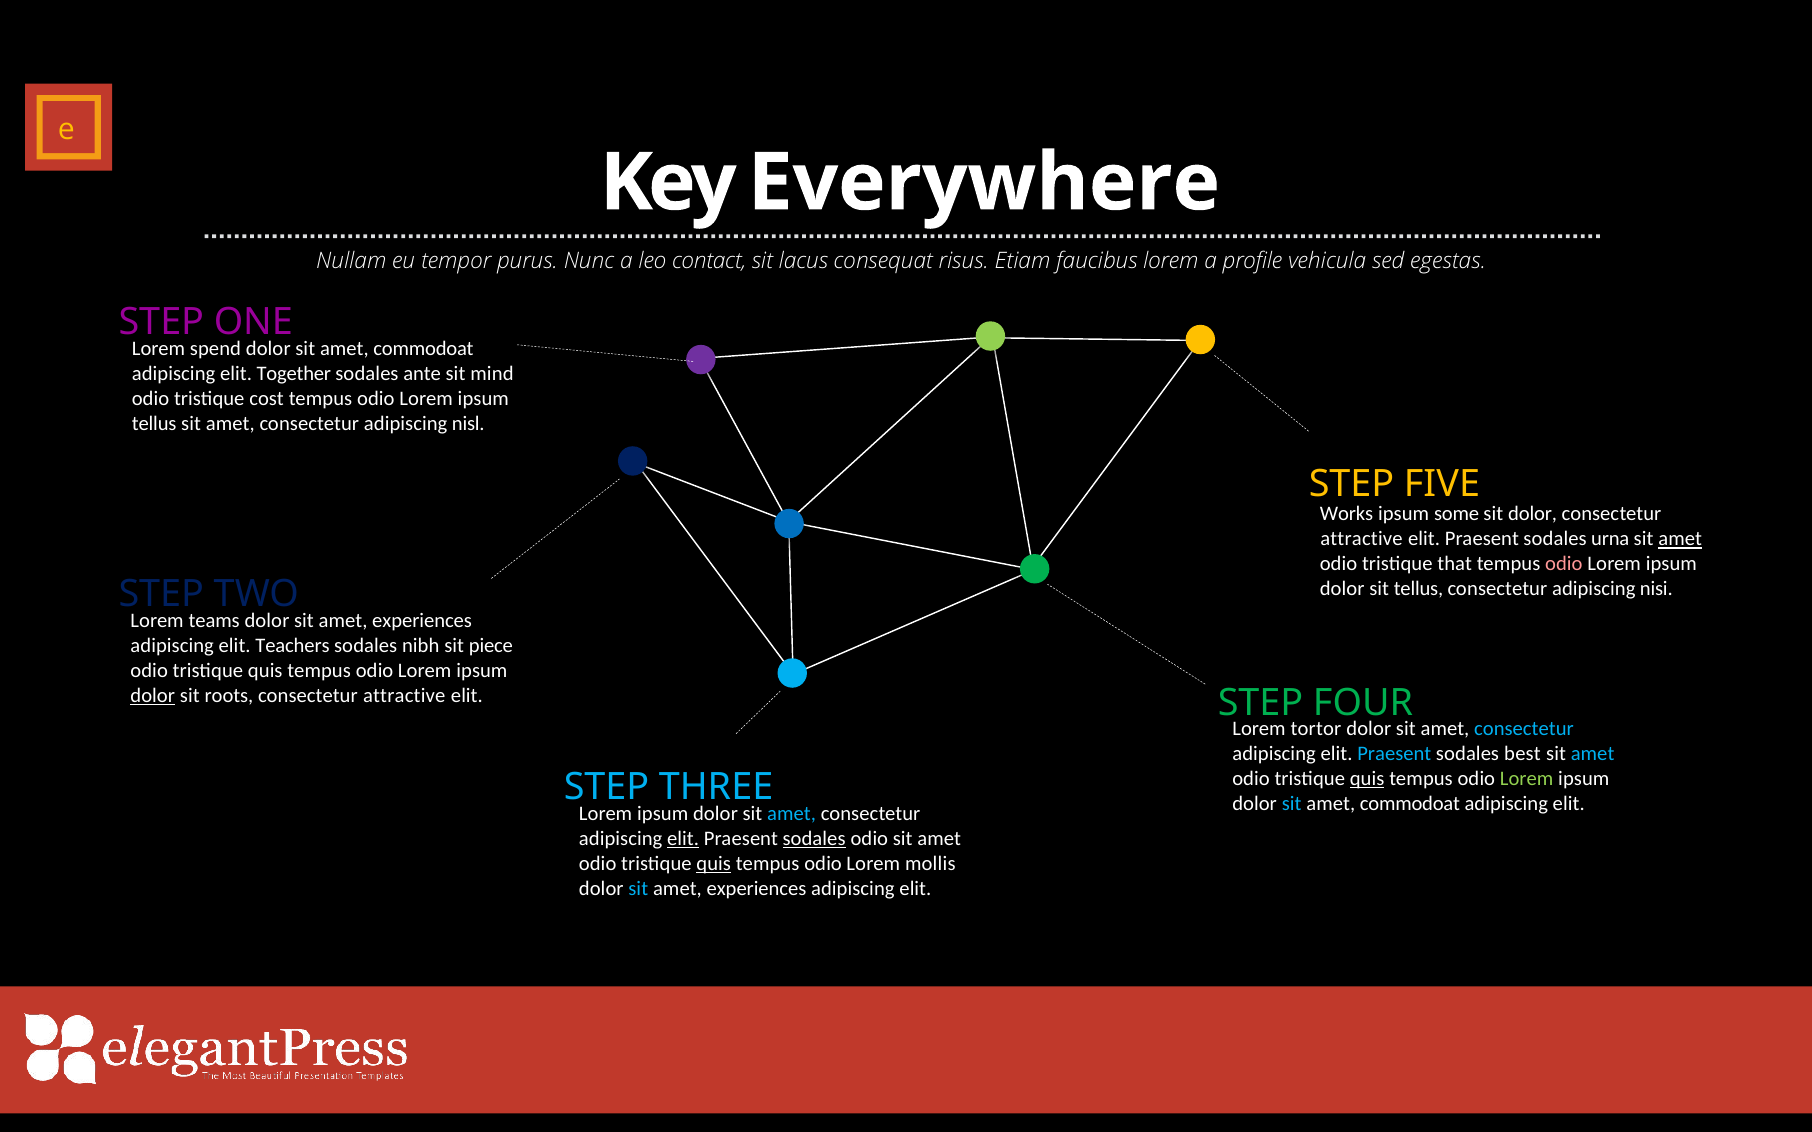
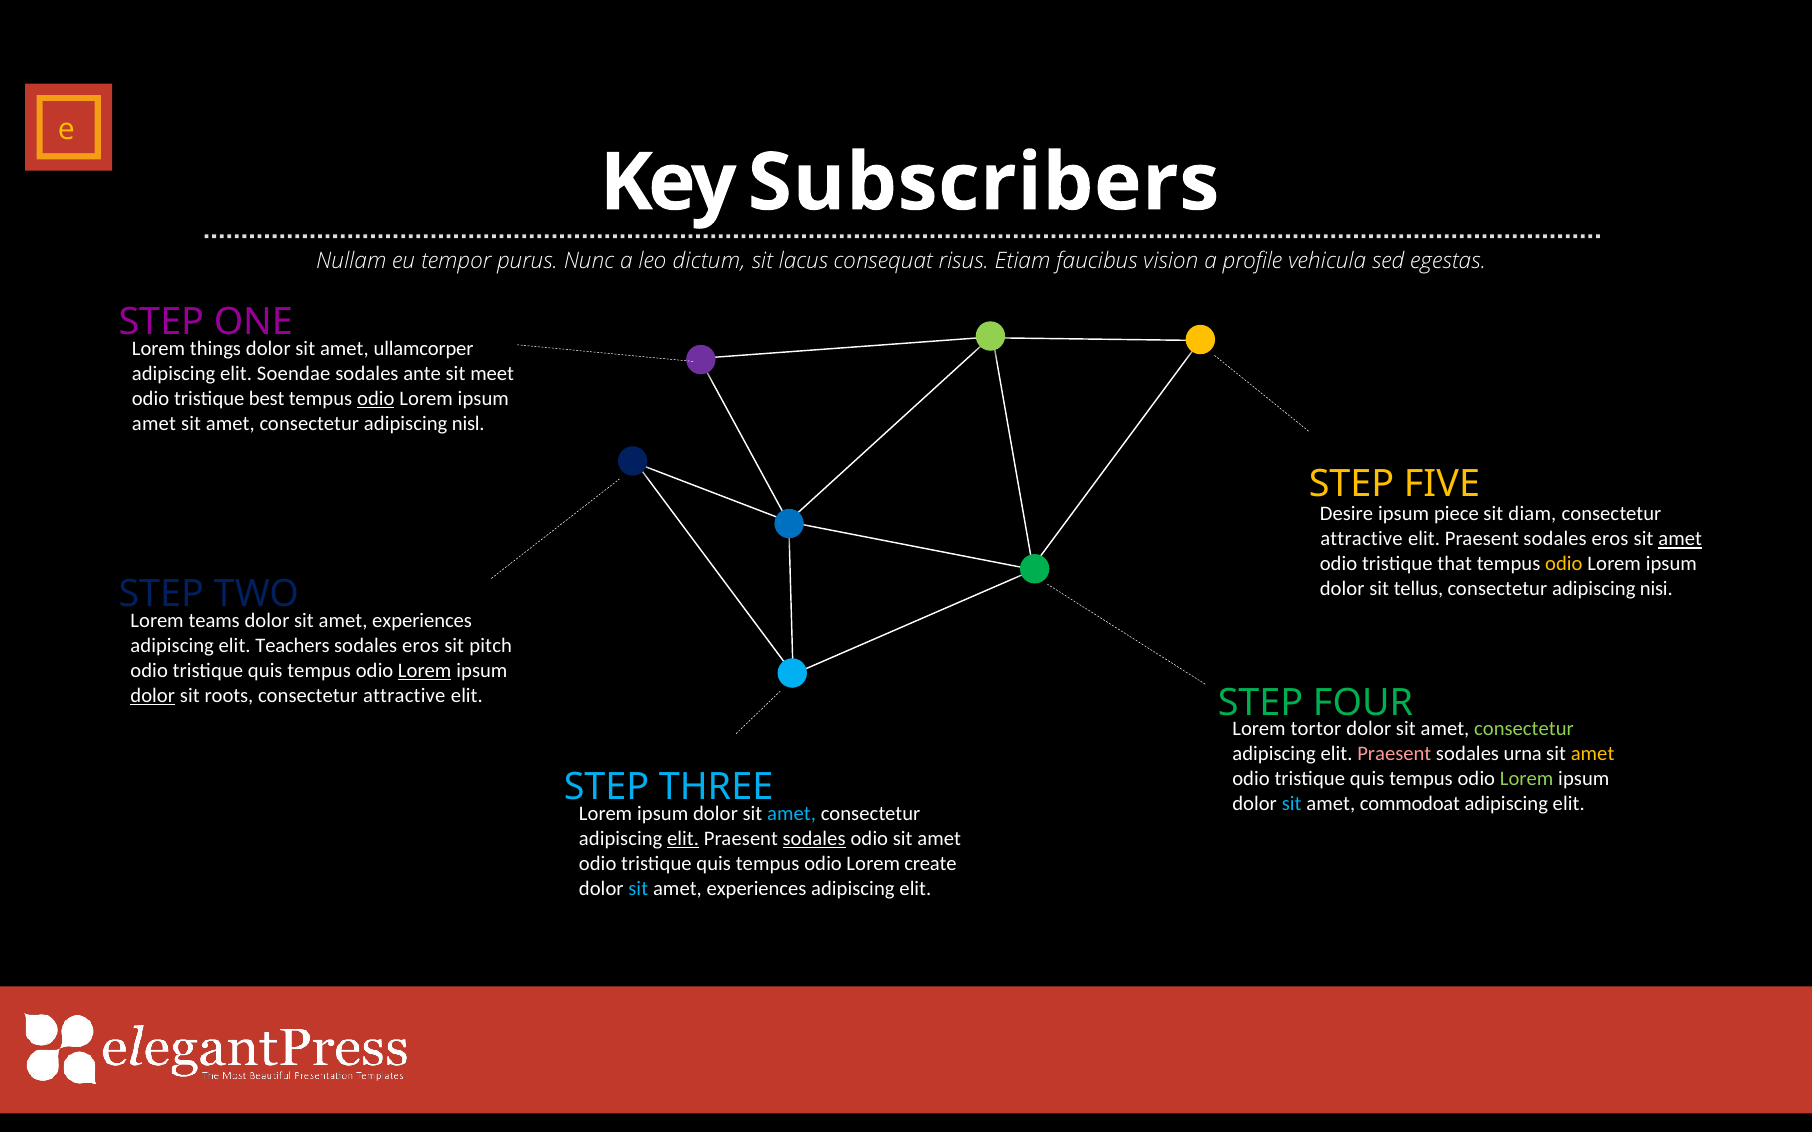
Everywhere: Everywhere -> Subscribers
contact: contact -> dictum
faucibus lorem: lorem -> vision
spend: spend -> things
commodoat at (424, 349): commodoat -> ullamcorper
Together: Together -> Soendae
mind: mind -> meet
cost: cost -> best
odio at (376, 399) underline: none -> present
tellus at (154, 424): tellus -> amet
Works: Works -> Desire
some: some -> piece
sit dolor: dolor -> diam
Praesent sodales urna: urna -> eros
odio at (1564, 564) colour: pink -> yellow
nibh at (421, 646): nibh -> eros
piece: piece -> pitch
Lorem at (425, 671) underline: none -> present
consectetur at (1524, 729) colour: light blue -> light green
Praesent at (1394, 754) colour: light blue -> pink
best: best -> urna
amet at (1593, 754) colour: light blue -> yellow
quis at (1367, 779) underline: present -> none
quis at (714, 864) underline: present -> none
mollis: mollis -> create
